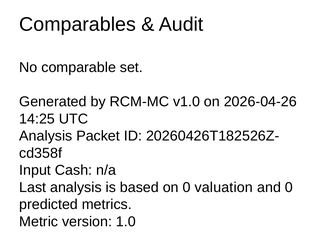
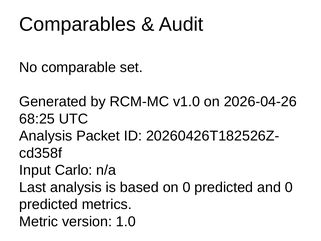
14:25: 14:25 -> 68:25
Cash: Cash -> Carlo
on 0 valuation: valuation -> predicted
